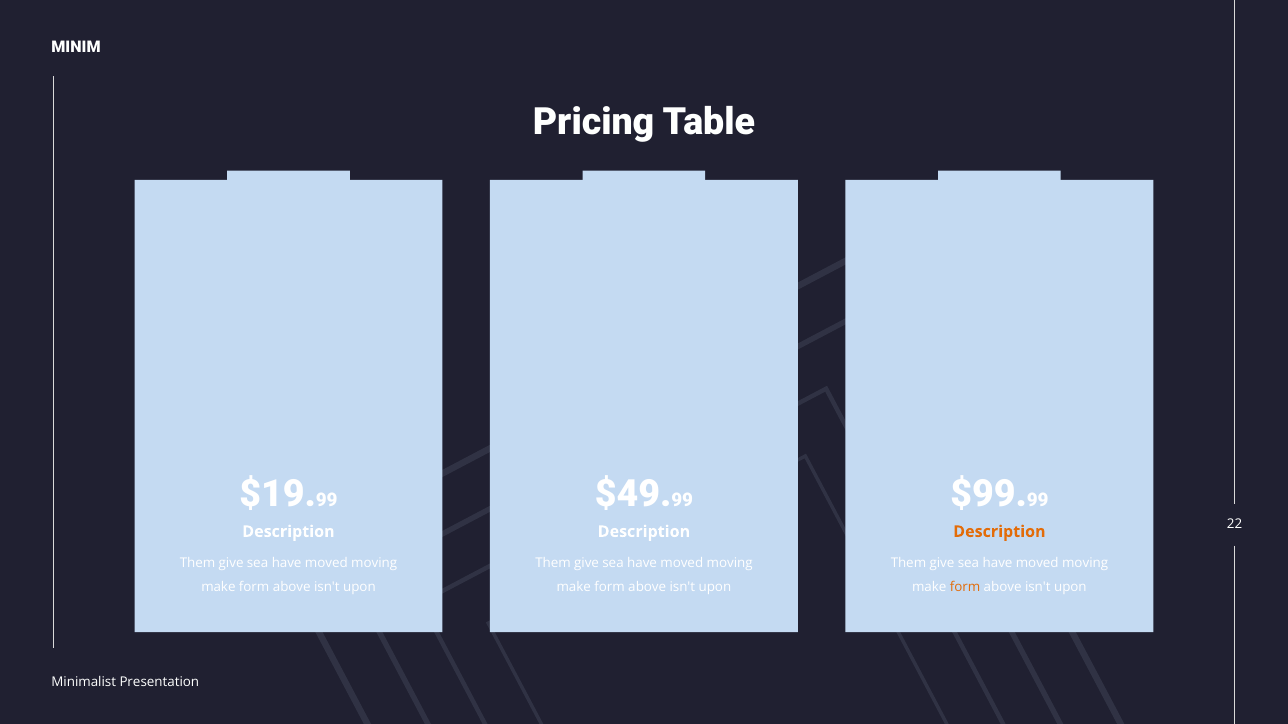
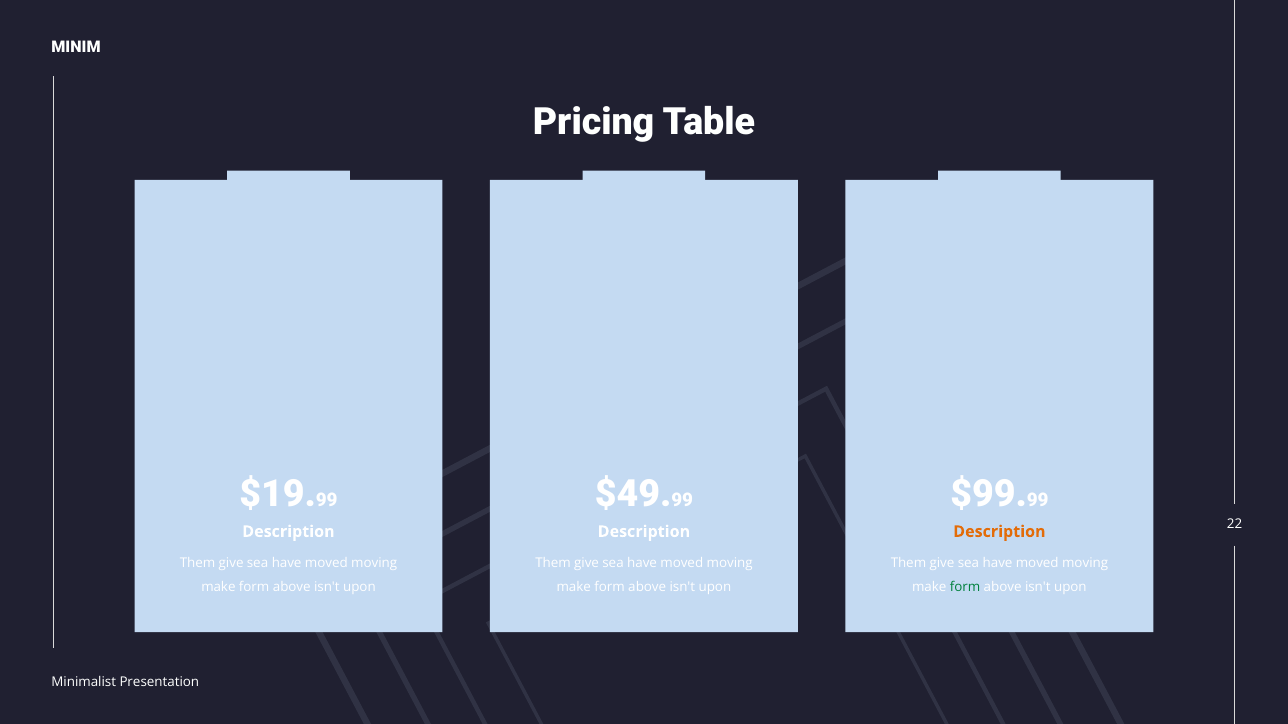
form at (965, 588) colour: orange -> green
